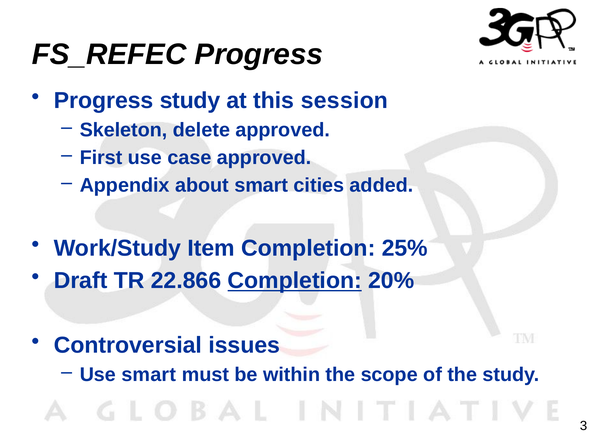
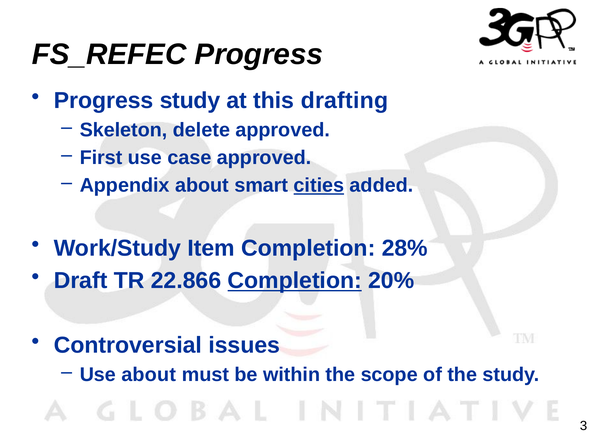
session: session -> drafting
cities underline: none -> present
25%: 25% -> 28%
Use smart: smart -> about
